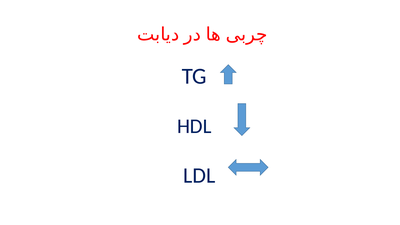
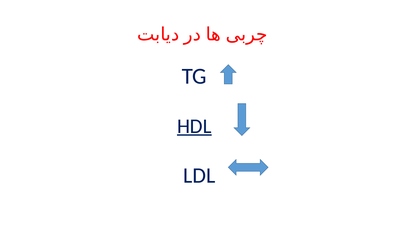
HDL underline: none -> present
